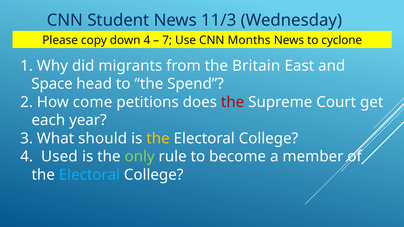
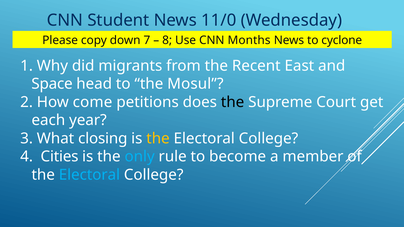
11/3: 11/3 -> 11/0
down 4: 4 -> 7
7: 7 -> 8
Britain: Britain -> Recent
Spend: Spend -> Mosul
the at (233, 102) colour: red -> black
should: should -> closing
Used: Used -> Cities
only colour: light green -> light blue
